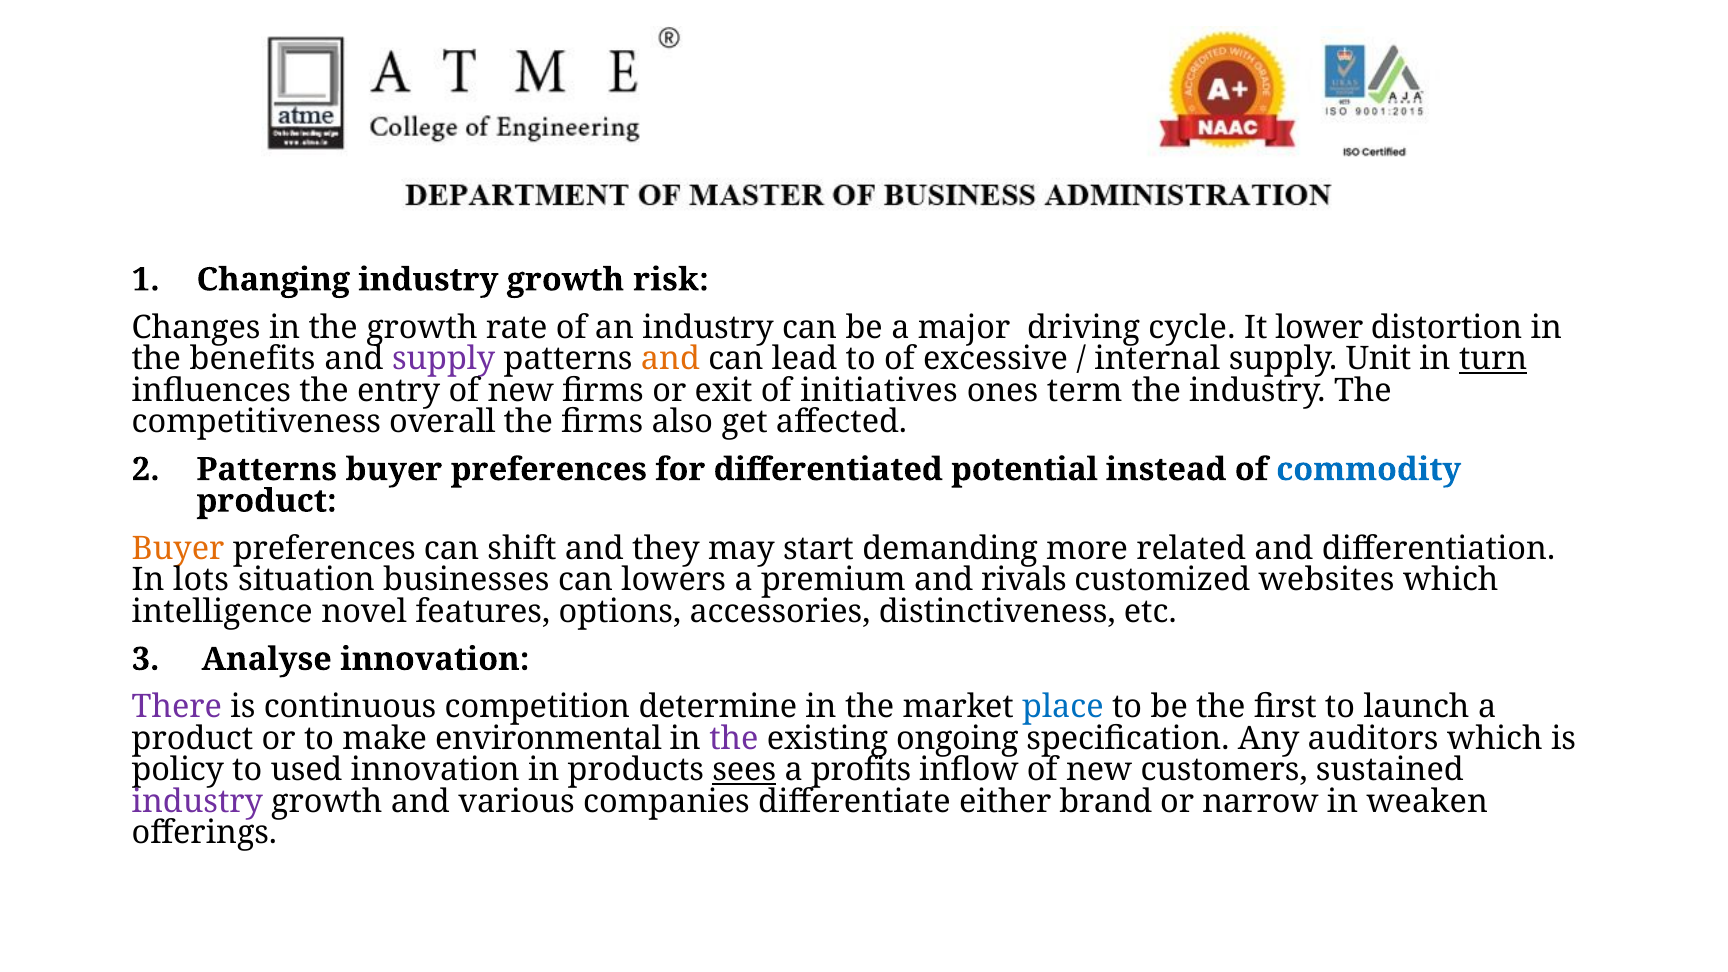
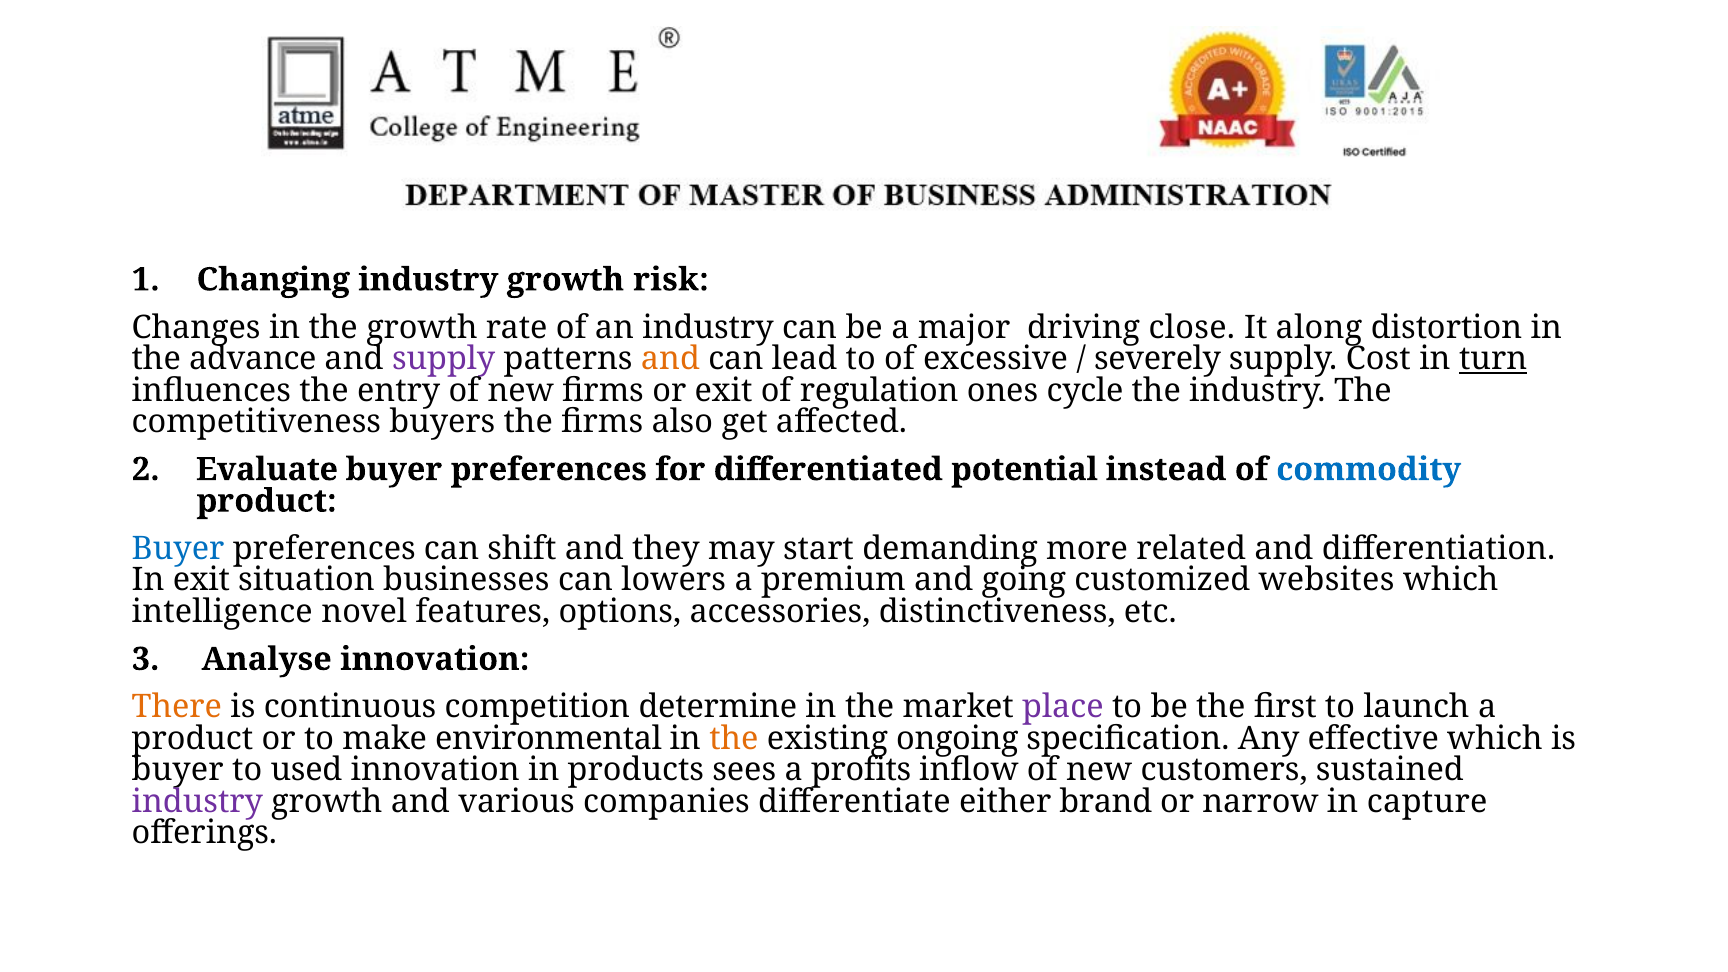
cycle: cycle -> close
lower: lower -> along
benefits: benefits -> advance
internal: internal -> severely
Unit: Unit -> Cost
initiatives: initiatives -> regulation
term: term -> cycle
overall: overall -> buyers
Patterns at (267, 469): Patterns -> Evaluate
Buyer at (178, 549) colour: orange -> blue
In lots: lots -> exit
rivals: rivals -> going
There colour: purple -> orange
place colour: blue -> purple
the at (734, 738) colour: purple -> orange
auditors: auditors -> effective
policy at (178, 770): policy -> buyer
sees underline: present -> none
weaken: weaken -> capture
